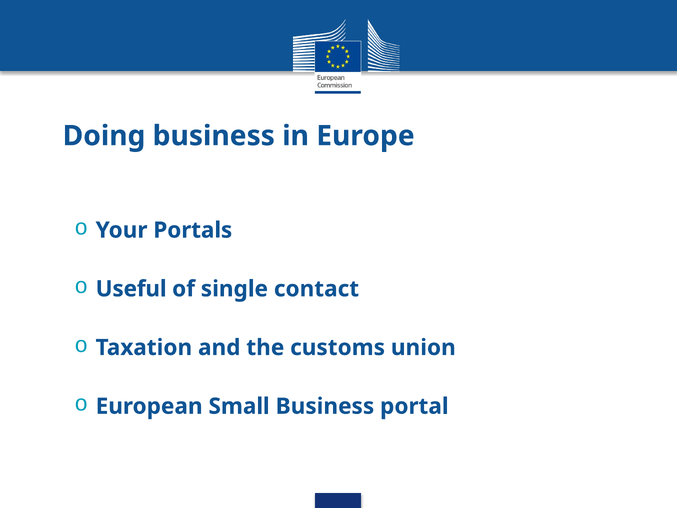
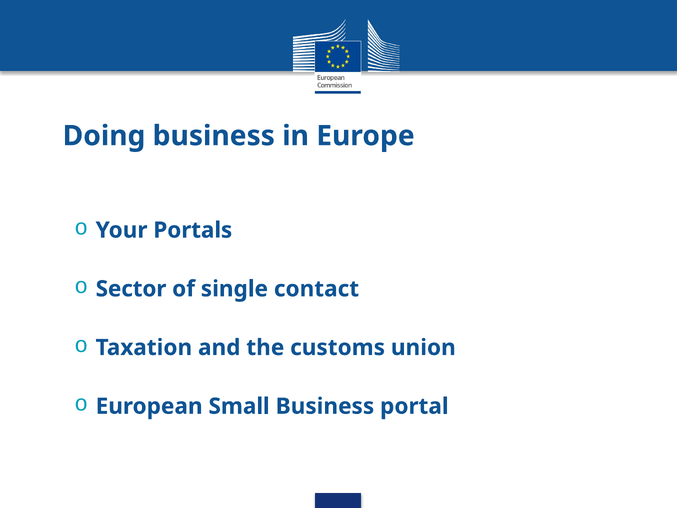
Useful: Useful -> Sector
